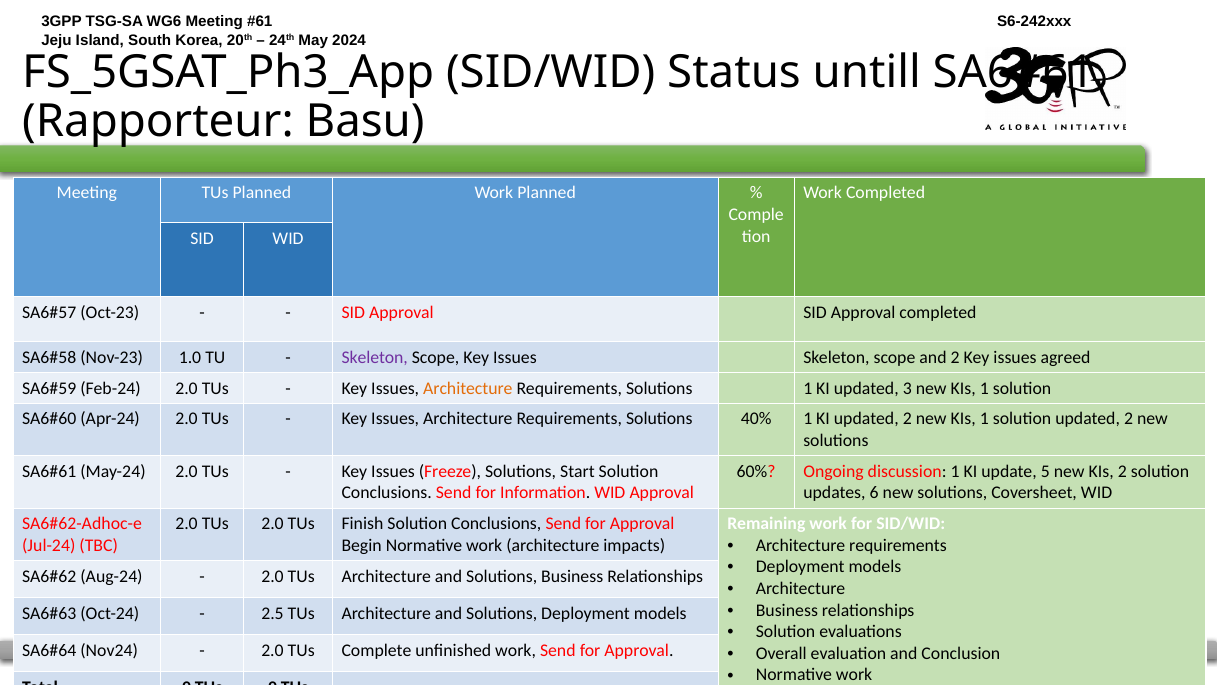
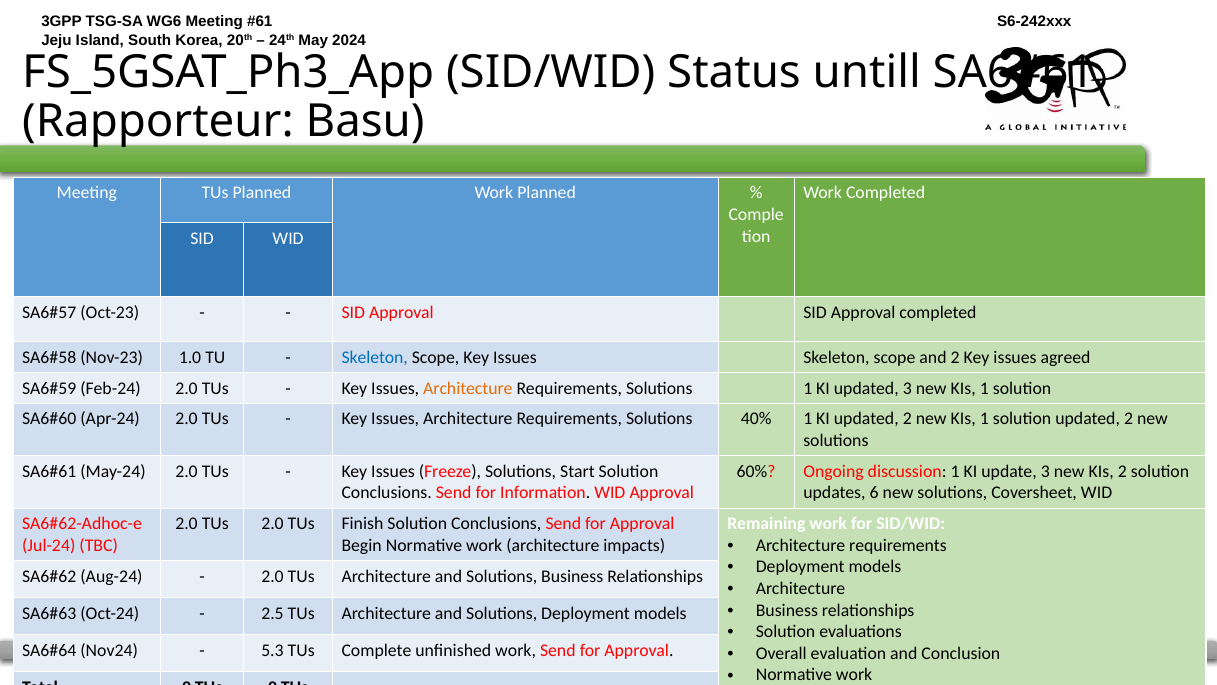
Skeleton at (375, 357) colour: purple -> blue
update 5: 5 -> 3
2.0 at (272, 650): 2.0 -> 5.3
